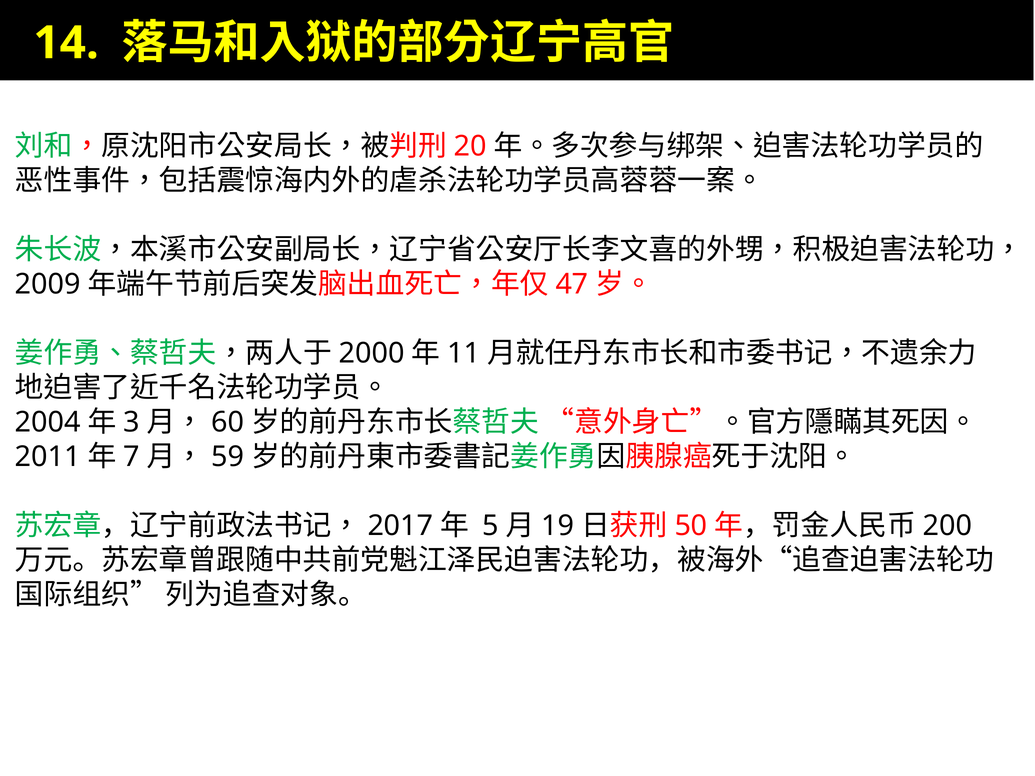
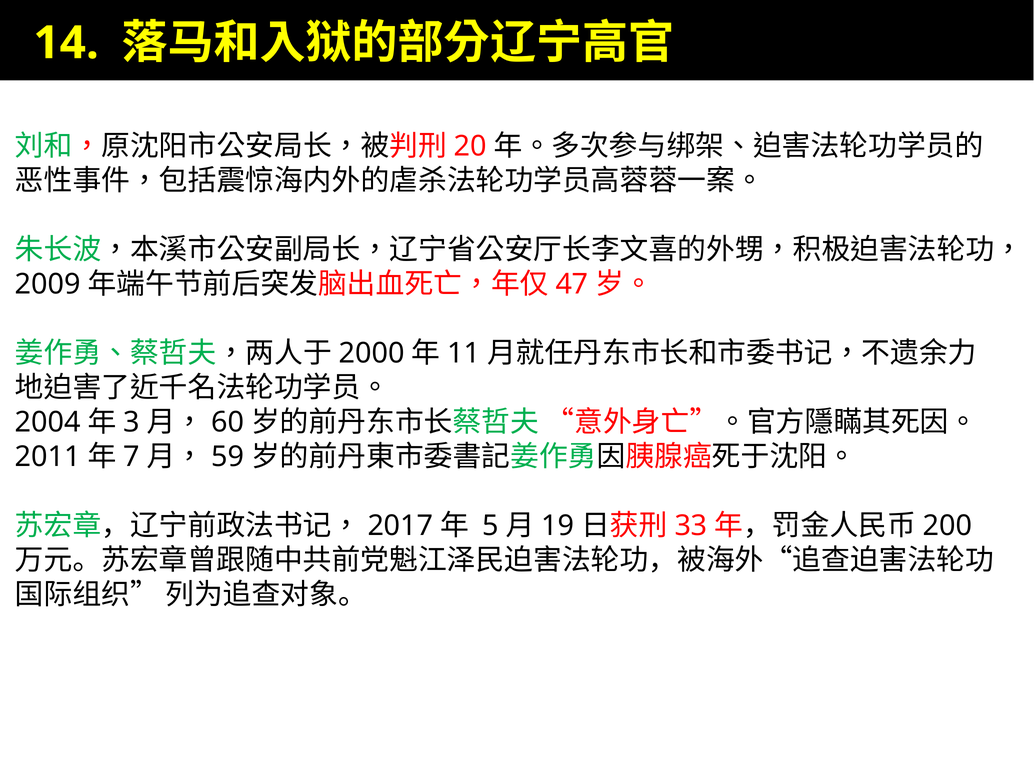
50: 50 -> 33
